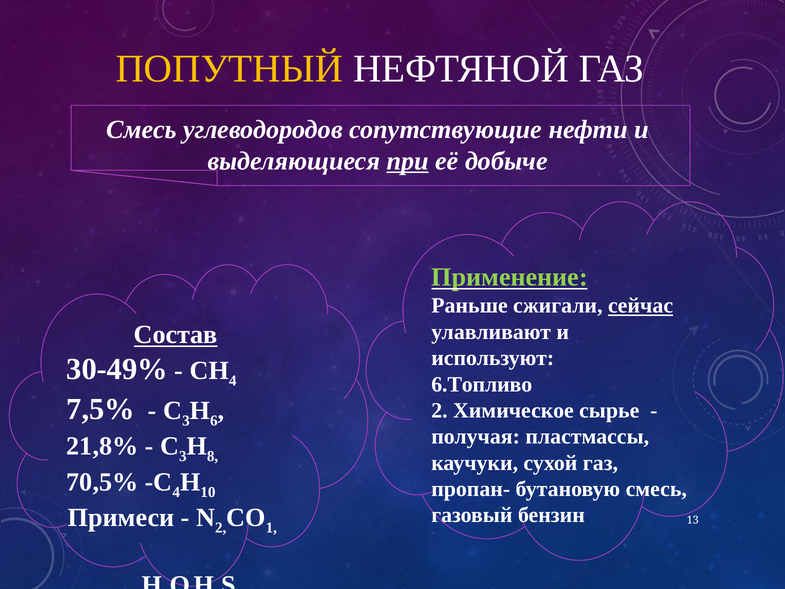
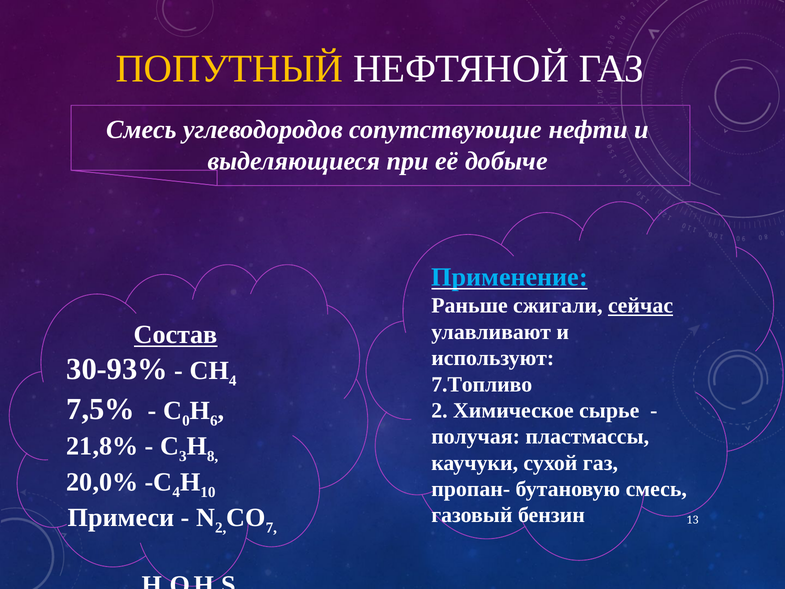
при underline: present -> none
Применение colour: light green -> light blue
30-49%: 30-49% -> 30-93%
6.Топливо: 6.Топливо -> 7.Топливо
3 at (186, 421): 3 -> 0
70,5%: 70,5% -> 20,0%
1: 1 -> 7
